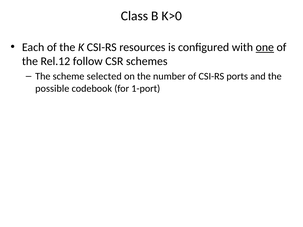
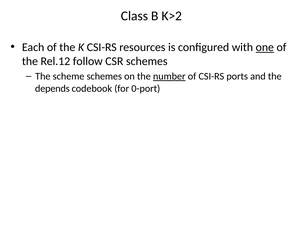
K>0: K>0 -> K>2
scheme selected: selected -> schemes
number underline: none -> present
possible: possible -> depends
1-port: 1-port -> 0-port
